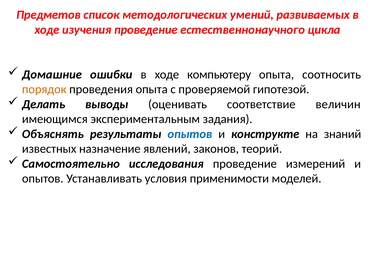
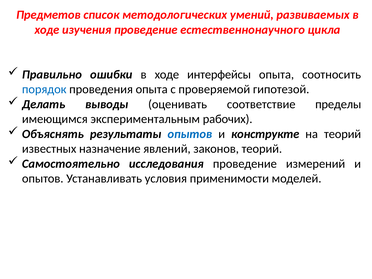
Домашние: Домашние -> Правильно
компьютеру: компьютеру -> интерфейсы
порядок colour: orange -> blue
величин: величин -> пределы
задания: задания -> рабочих
на знаний: знаний -> теорий
